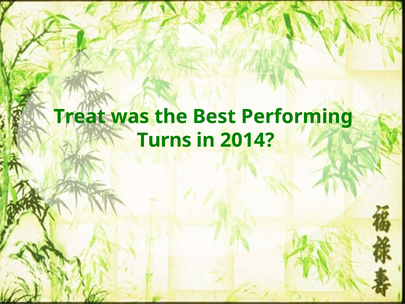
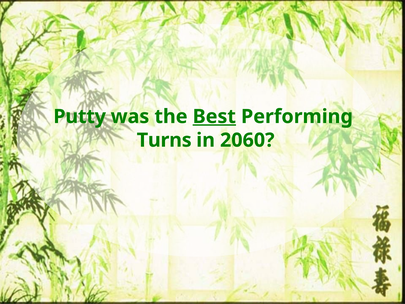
Treat: Treat -> Putty
Best underline: none -> present
2014: 2014 -> 2060
